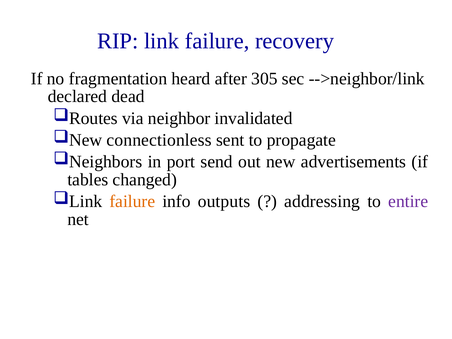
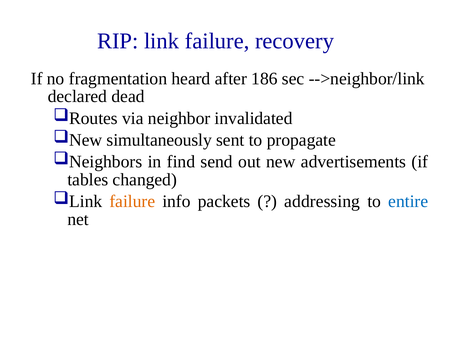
305: 305 -> 186
connectionless: connectionless -> simultaneously
port: port -> find
outputs: outputs -> packets
entire colour: purple -> blue
